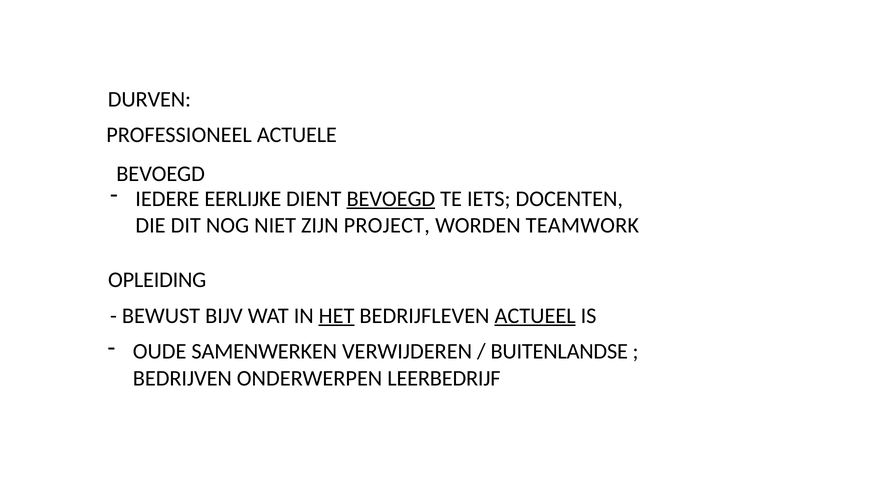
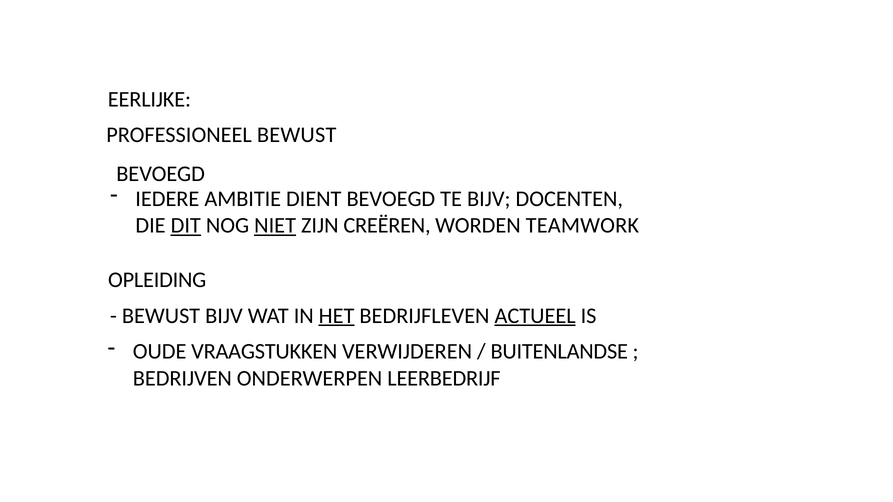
DURVEN: DURVEN -> EERLIJKE
PROFESSIONEEL ACTUELE: ACTUELE -> BEWUST
EERLIJKE: EERLIJKE -> AMBITIE
BEVOEGD at (391, 199) underline: present -> none
TE IETS: IETS -> BIJV
DIT underline: none -> present
NIET underline: none -> present
PROJECT: PROJECT -> CREËREN
SAMENWERKEN: SAMENWERKEN -> VRAAGSTUKKEN
